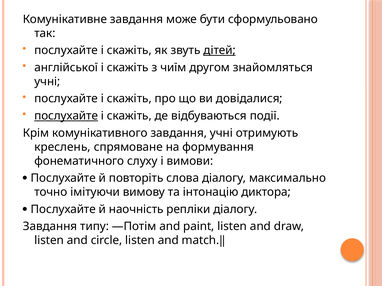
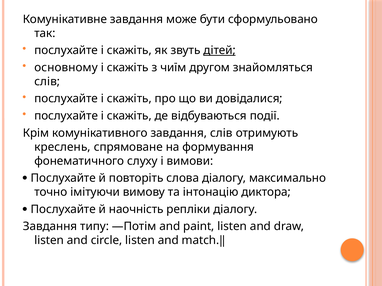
англійської: англійської -> основному
учні at (47, 82): учні -> слів
послухайте at (66, 116) underline: present -> none
завдання учні: учні -> слів
